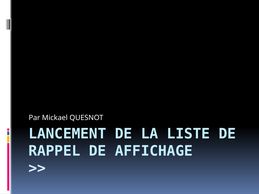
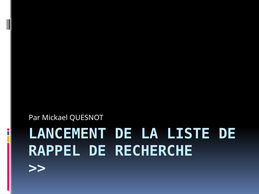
AFFICHAGE: AFFICHAGE -> RECHERCHE
